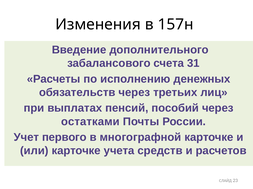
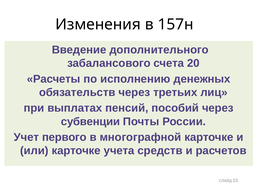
31: 31 -> 20
остатками: остатками -> субвенции
